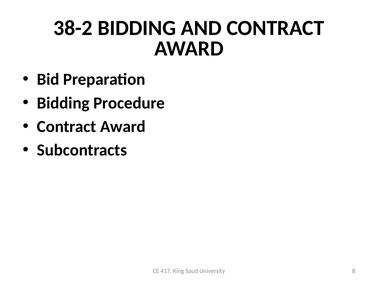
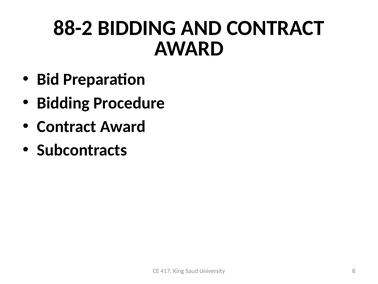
38-2: 38-2 -> 88-2
